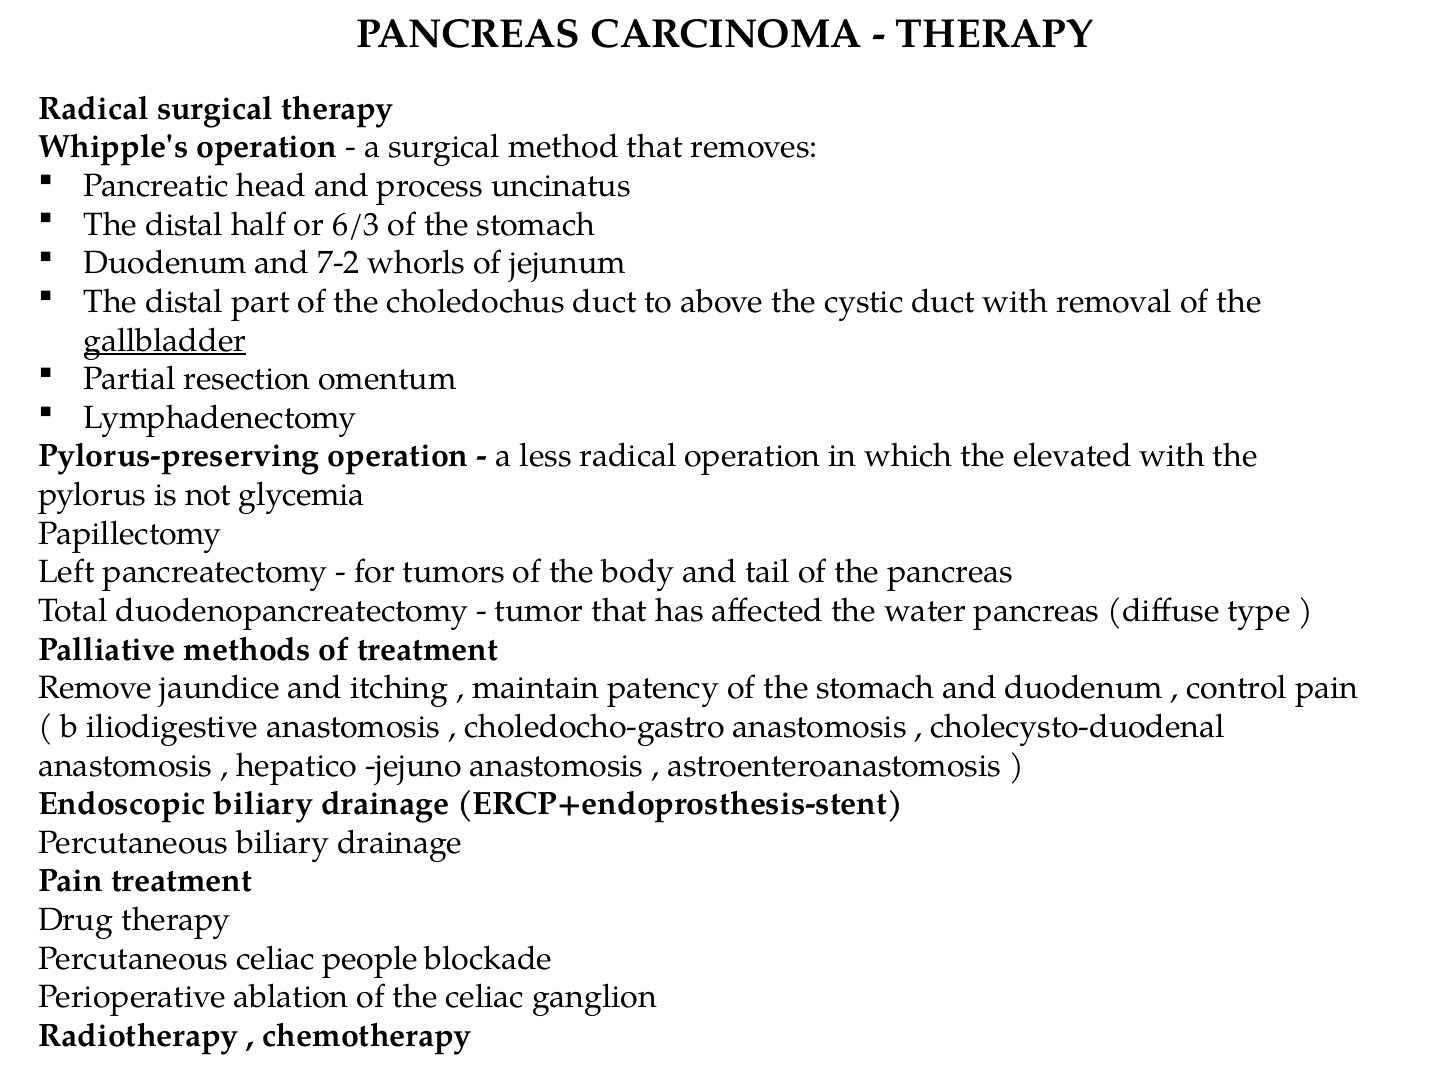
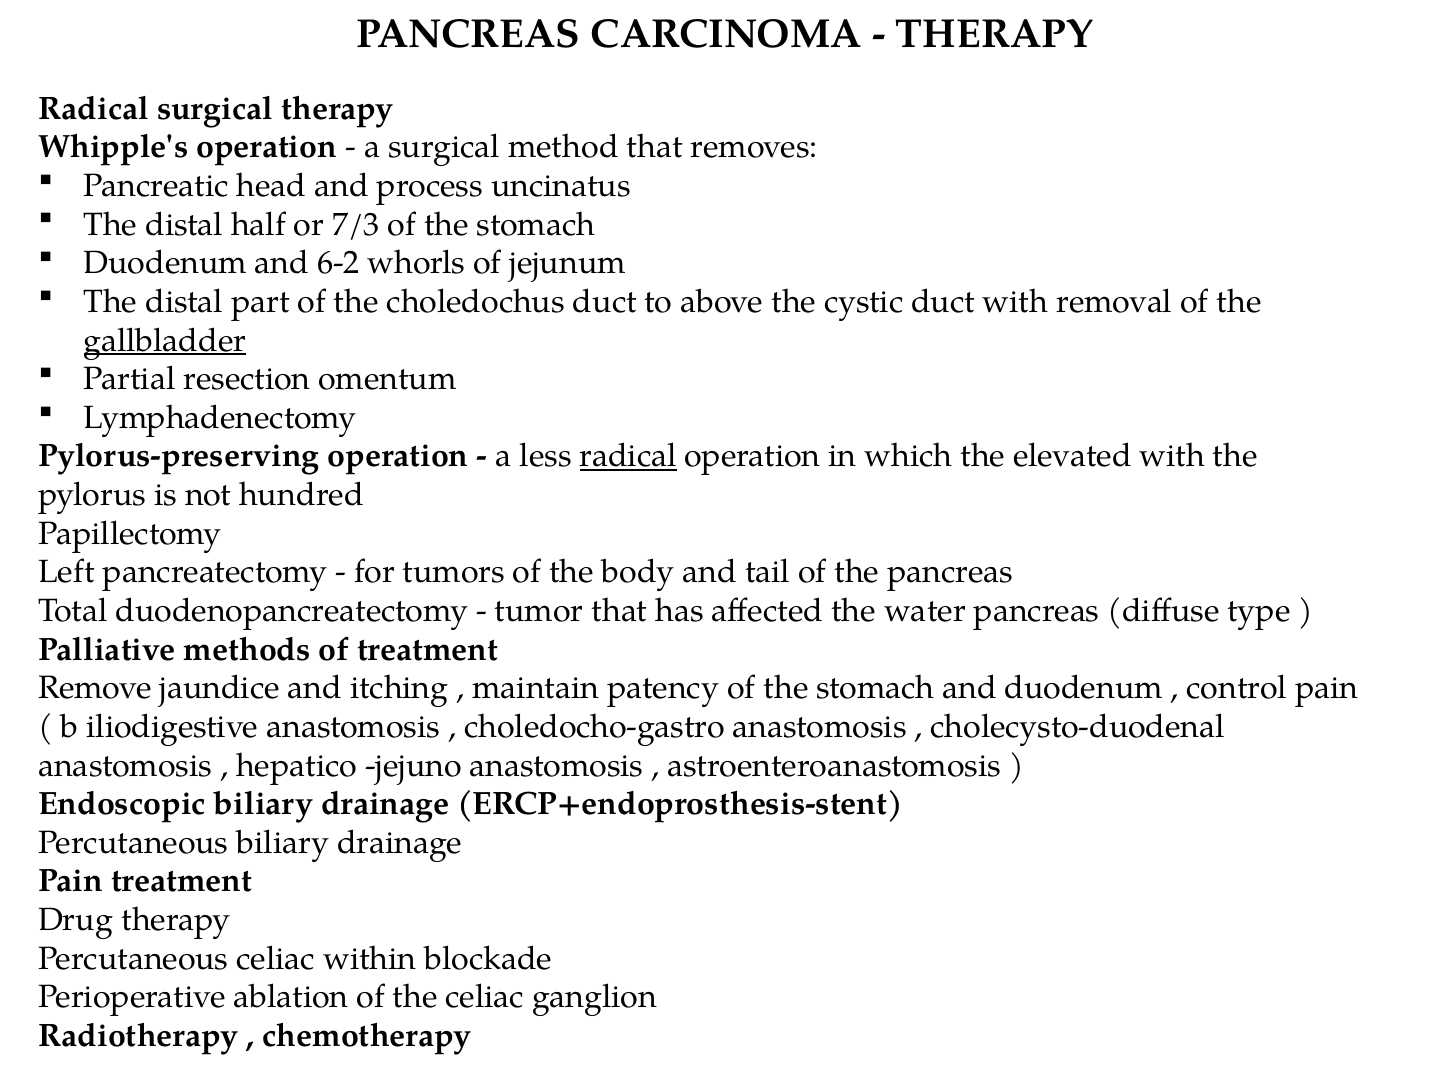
6/3: 6/3 -> 7/3
7-2: 7-2 -> 6-2
radical at (628, 457) underline: none -> present
glycemia: glycemia -> hundred
people: people -> within
